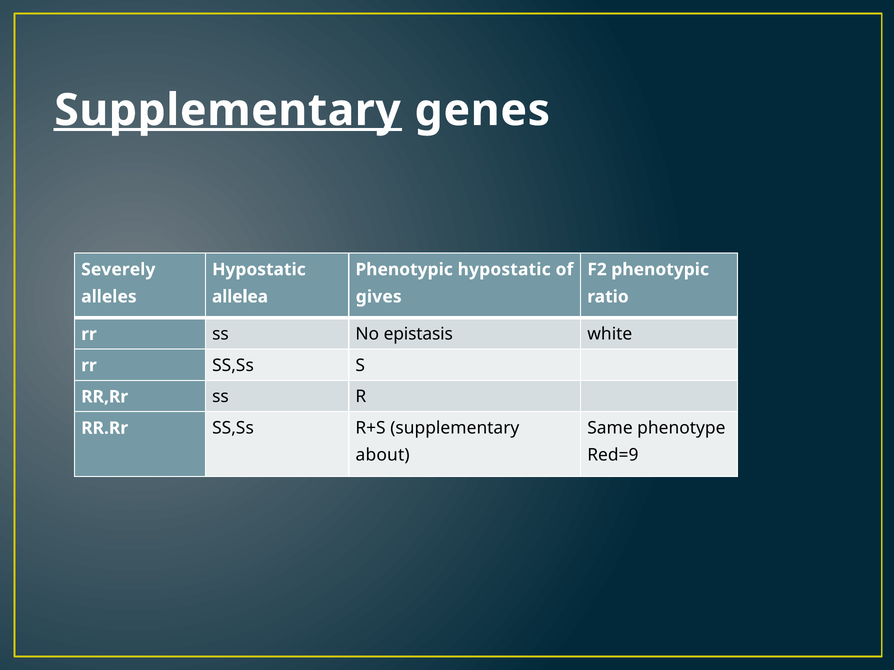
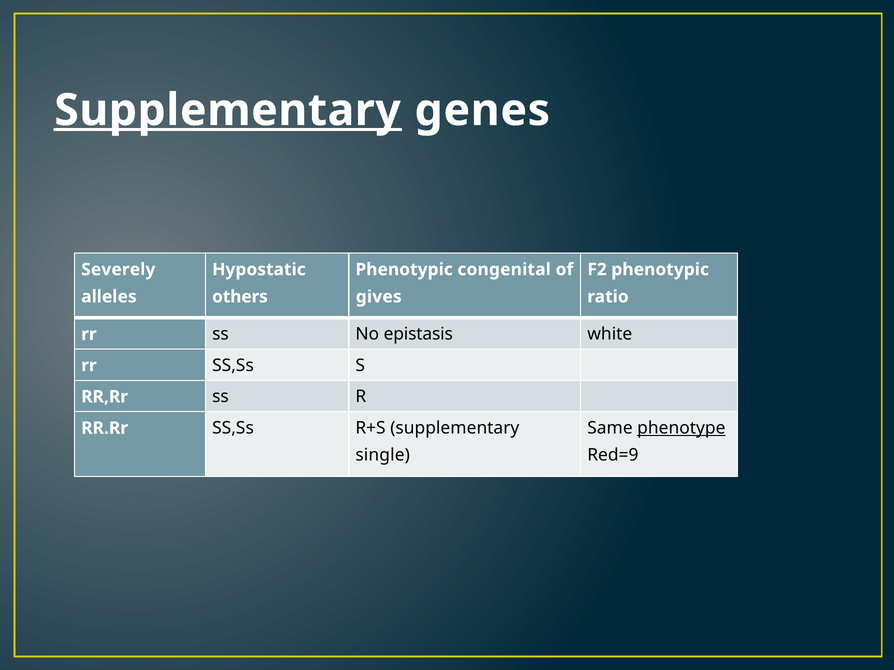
Phenotypic hypostatic: hypostatic -> congenital
allelea: allelea -> others
phenotype underline: none -> present
about: about -> single
